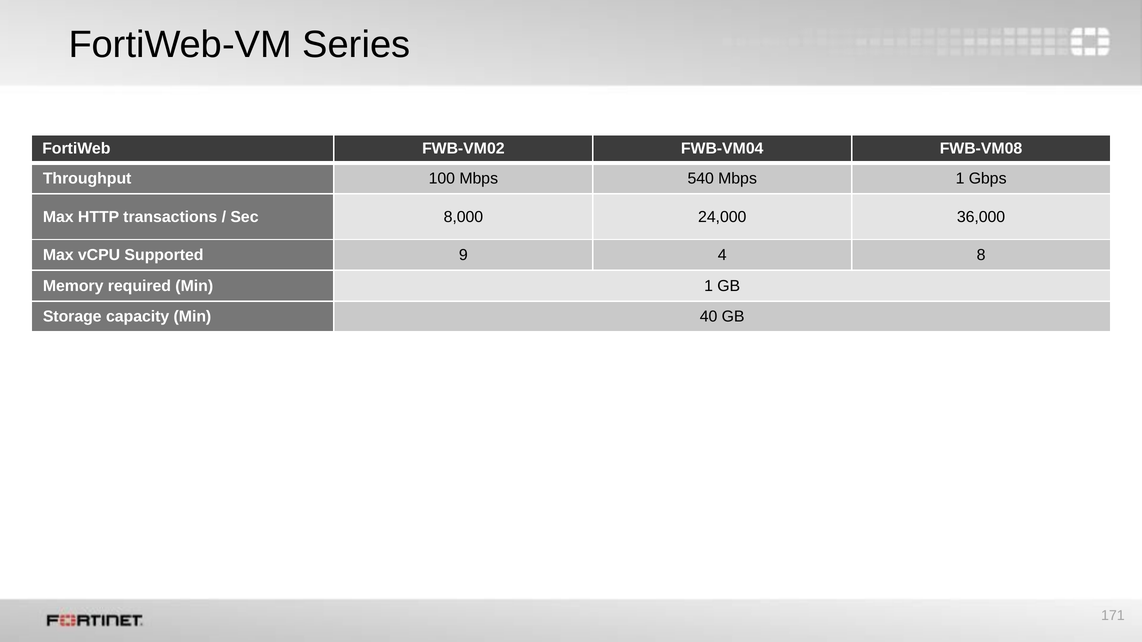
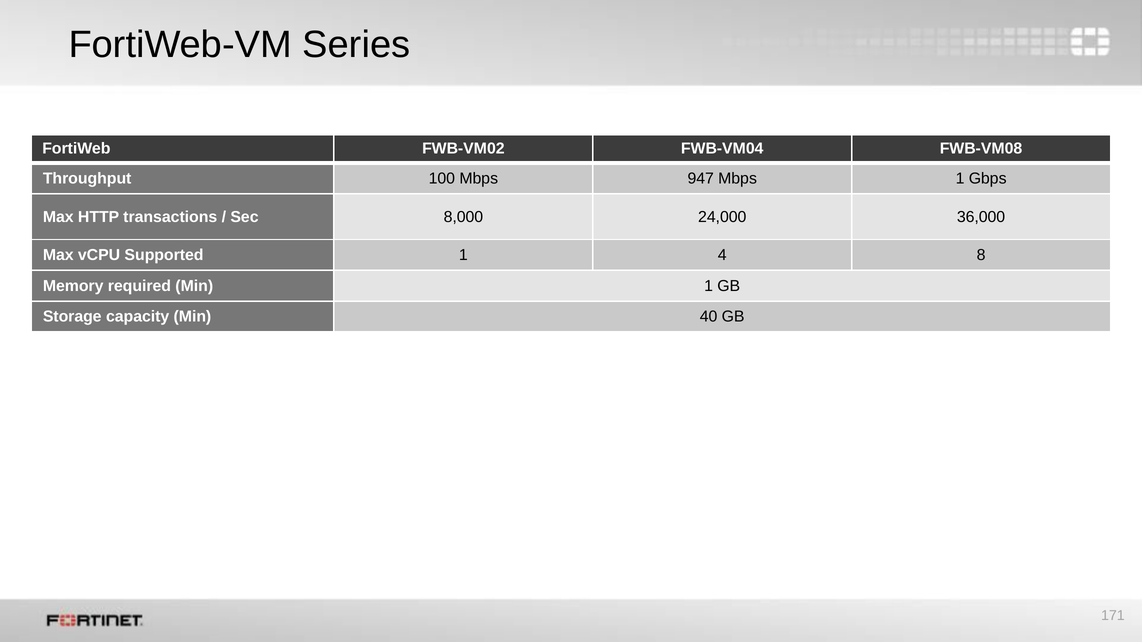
540: 540 -> 947
Supported 9: 9 -> 1
